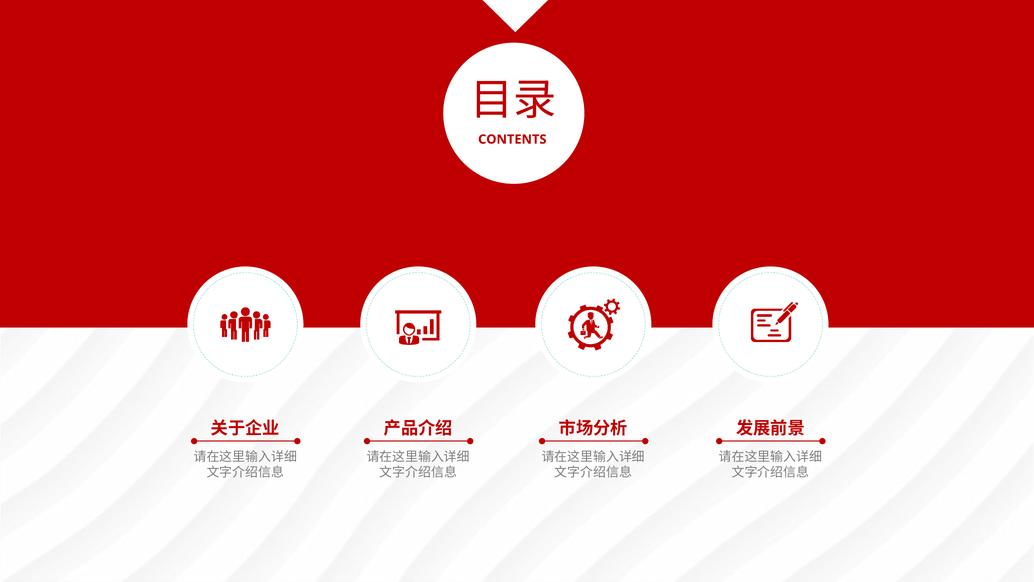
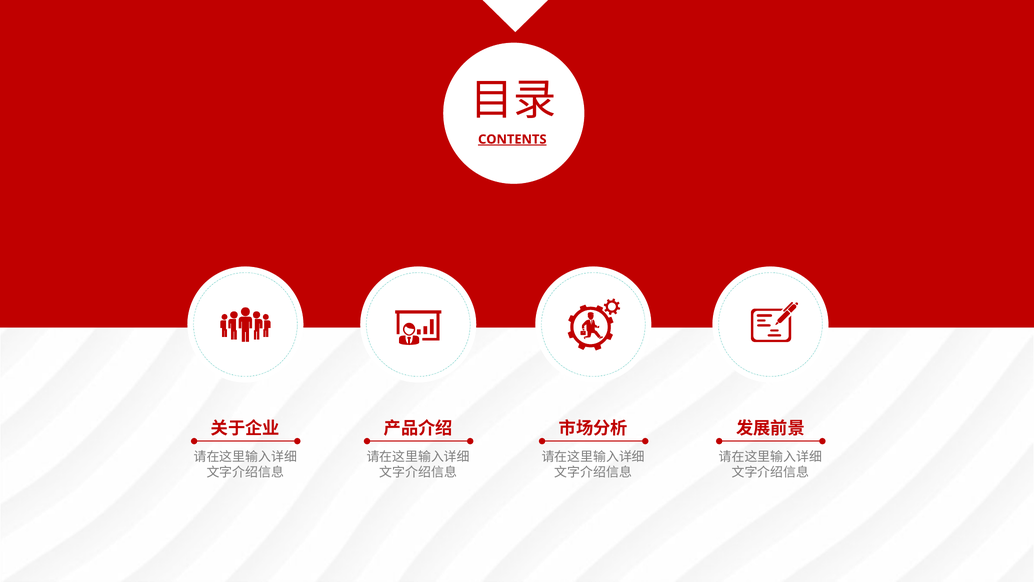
CONTENTS underline: none -> present
